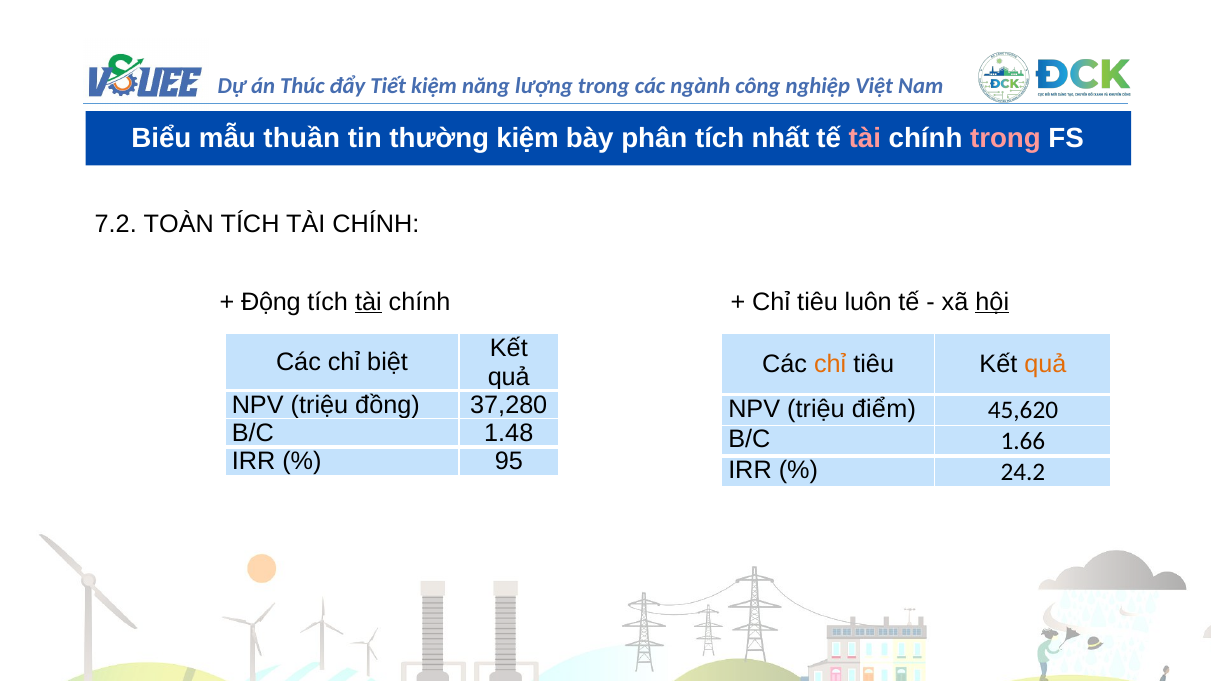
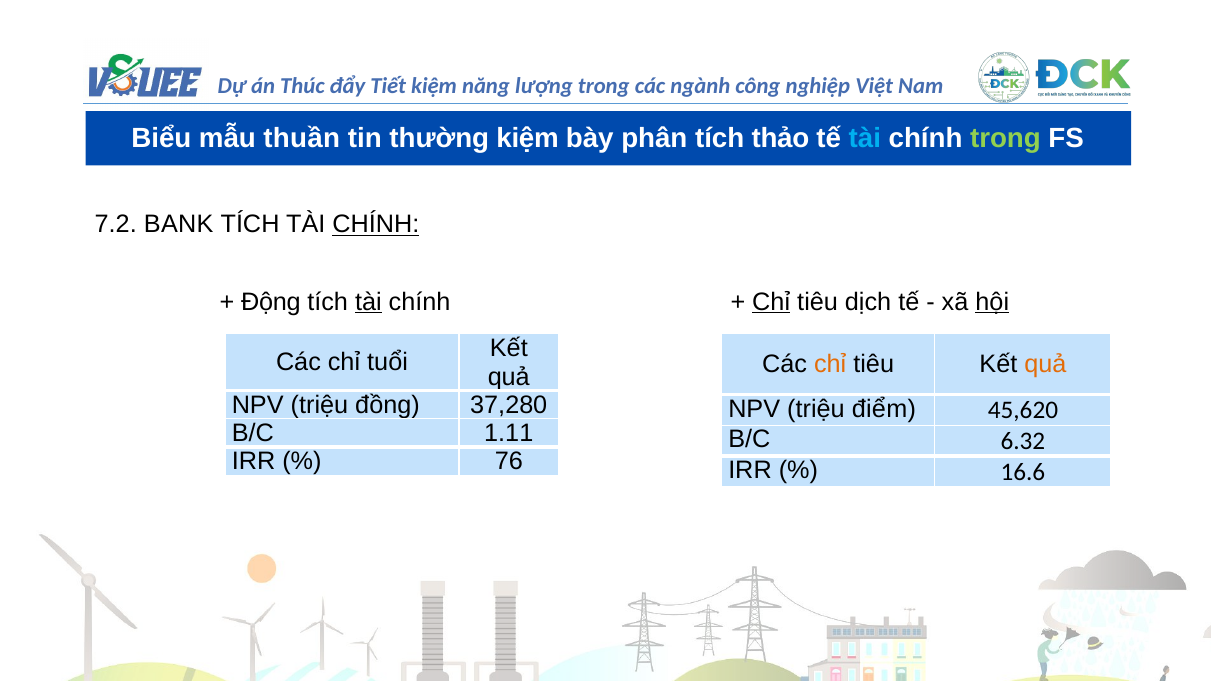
nhất: nhất -> thảo
tài at (865, 138) colour: pink -> light blue
trong at (1005, 138) colour: pink -> light green
TOÀN: TOÀN -> BANK
CHÍNH at (376, 225) underline: none -> present
Chỉ at (771, 302) underline: none -> present
luôn: luôn -> dịch
biệt: biệt -> tuổi
1.48: 1.48 -> 1.11
1.66: 1.66 -> 6.32
95: 95 -> 76
24.2: 24.2 -> 16.6
